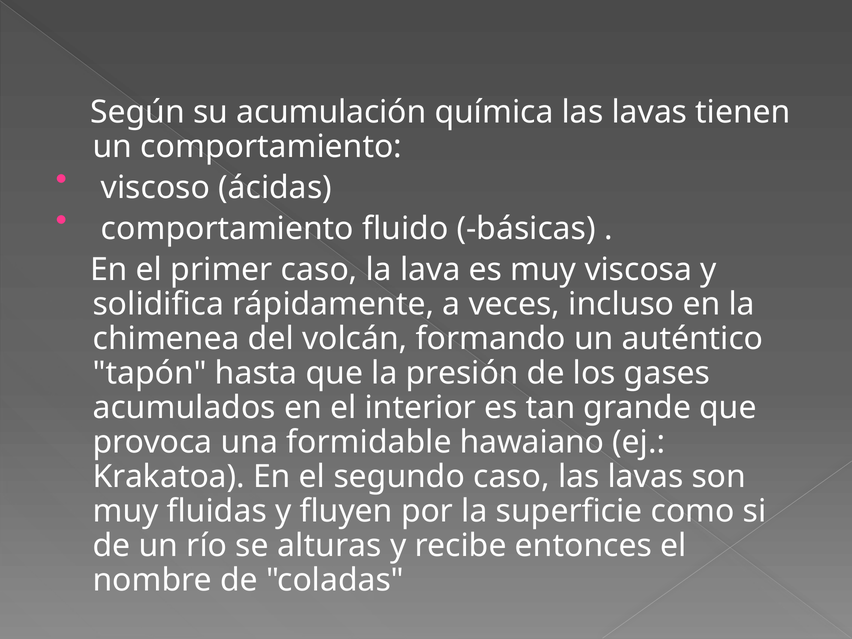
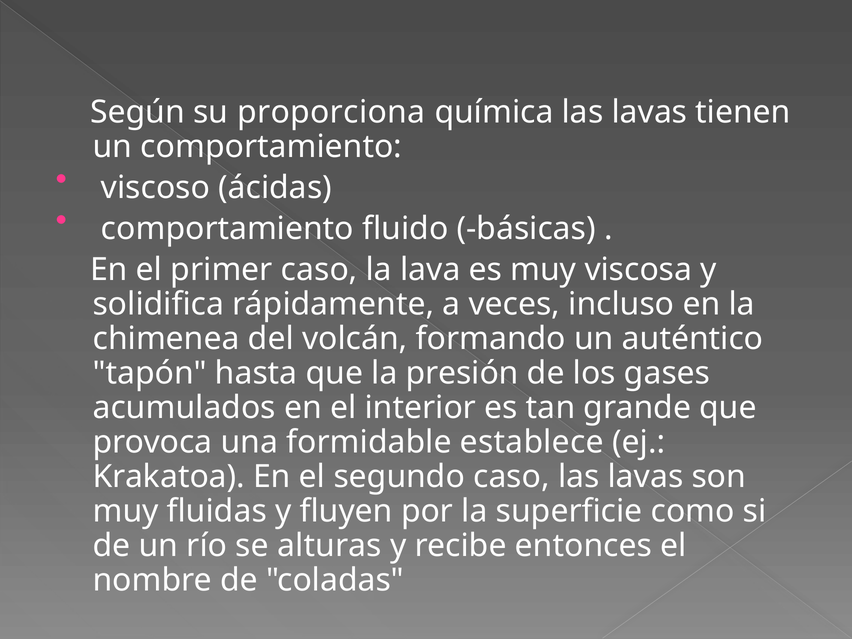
acumulación: acumulación -> proporciona
hawaiano: hawaiano -> establece
